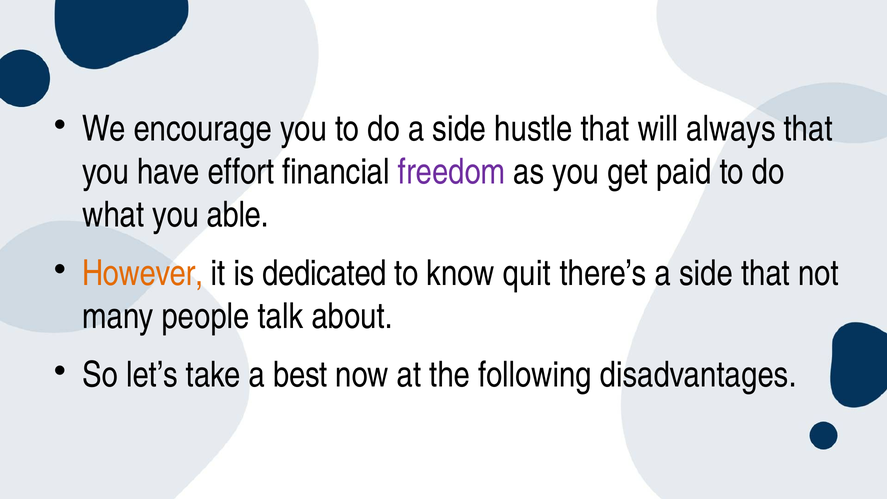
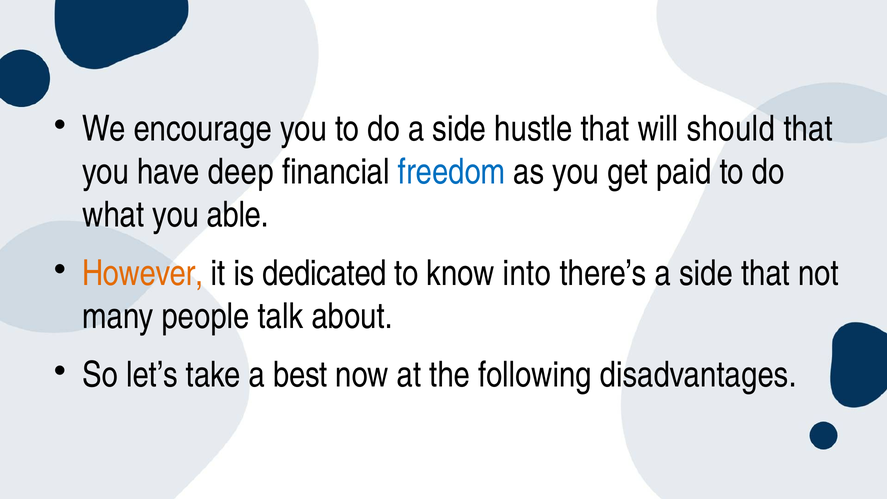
always: always -> should
effort: effort -> deep
freedom colour: purple -> blue
quit: quit -> into
